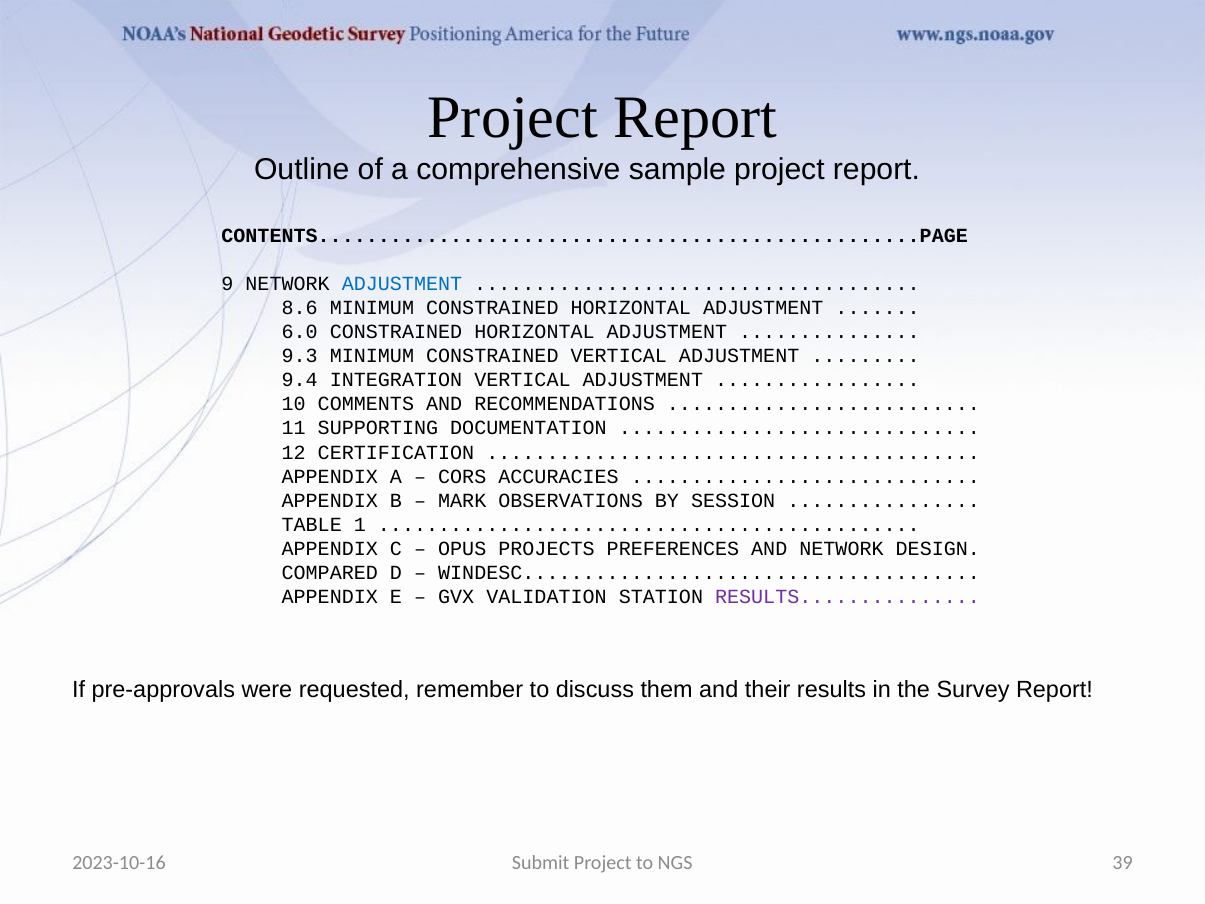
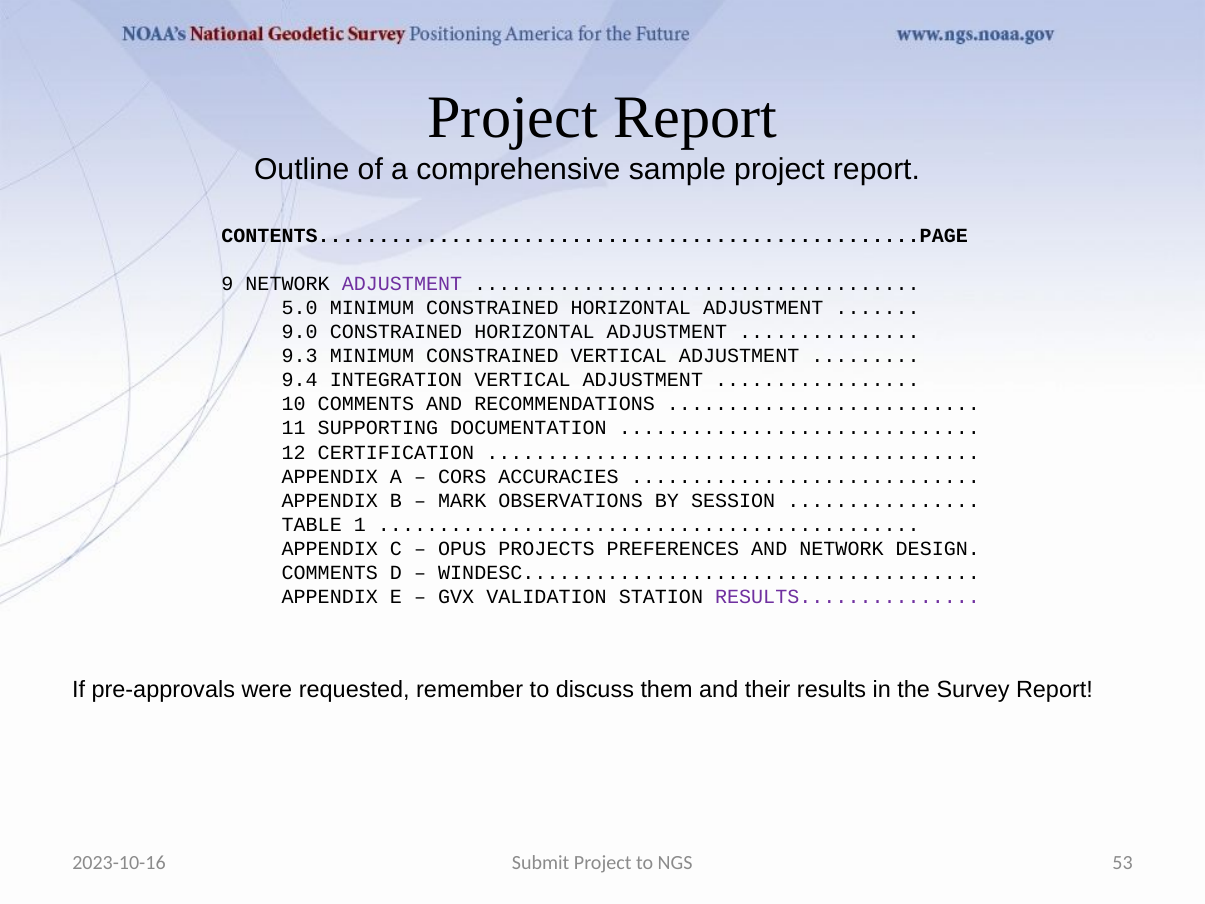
ADJUSTMENT at (402, 284) colour: blue -> purple
8.6: 8.6 -> 5.0
6.0: 6.0 -> 9.0
COMPARED at (330, 573): COMPARED -> COMMENTS
39: 39 -> 53
